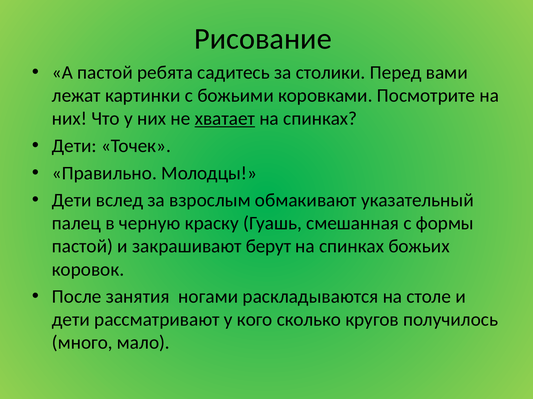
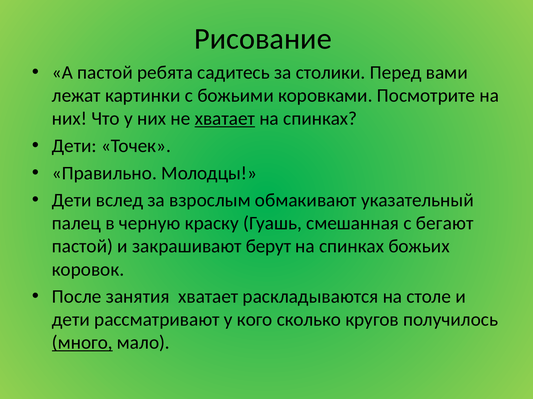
формы: формы -> бегают
занятия ногами: ногами -> хватает
много underline: none -> present
